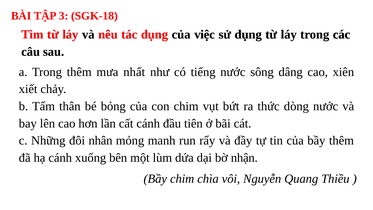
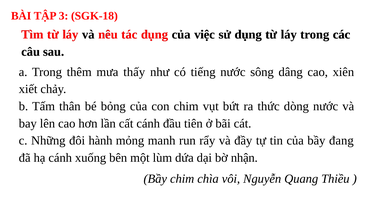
nhất: nhất -> thấy
nhân: nhân -> hành
bầy thêm: thêm -> đang
